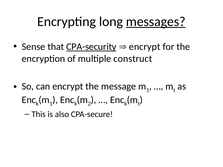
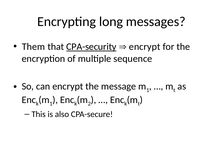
messages underline: present -> none
Sense: Sense -> Them
construct: construct -> sequence
